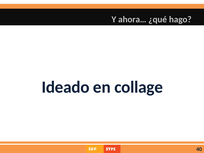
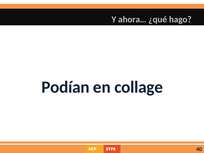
Ideado: Ideado -> Podían
